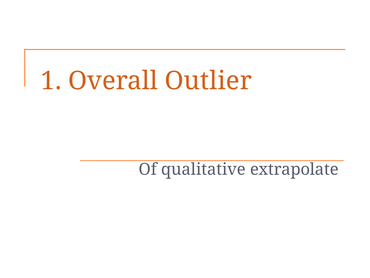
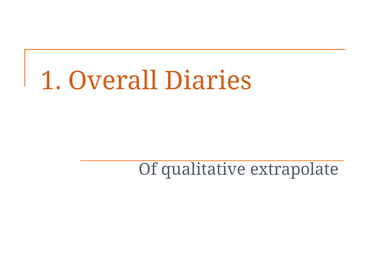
Outlier: Outlier -> Diaries
